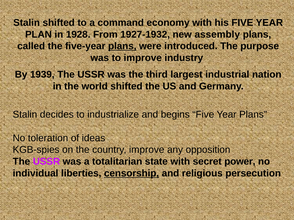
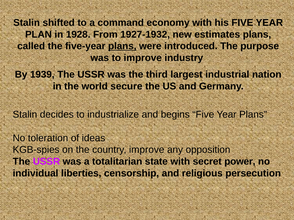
assembly: assembly -> estimates
world shifted: shifted -> secure
censorship underline: present -> none
